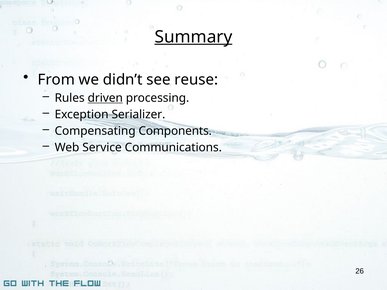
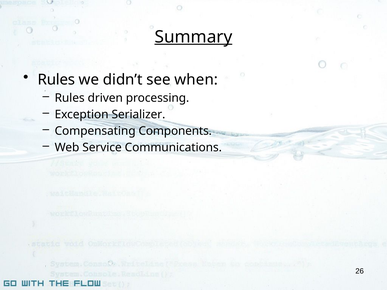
From at (56, 80): From -> Rules
reuse: reuse -> when
driven underline: present -> none
